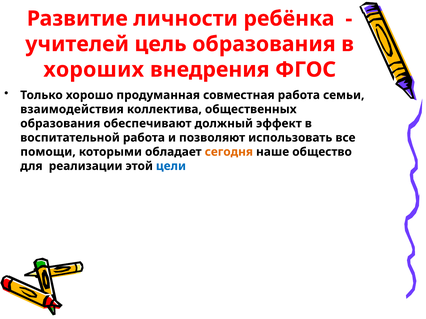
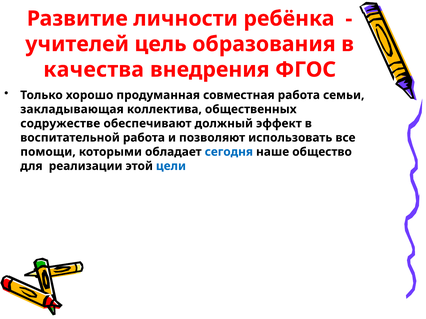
хороших: хороших -> качества
взаимодействия: взаимодействия -> закладывающая
образования at (60, 124): образования -> содружестве
сегодня colour: orange -> blue
